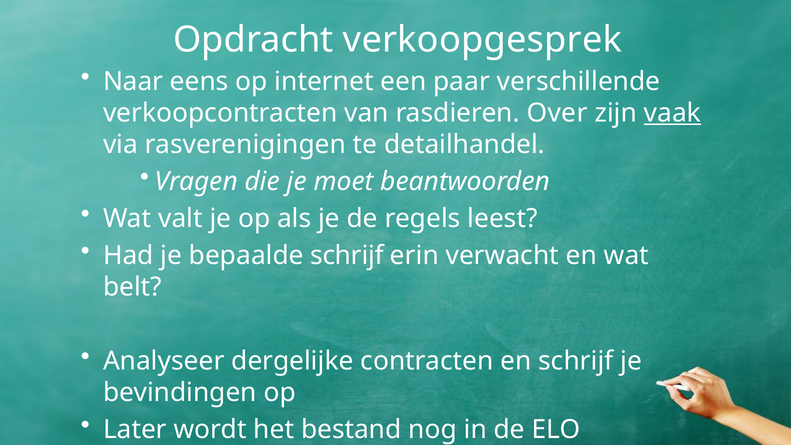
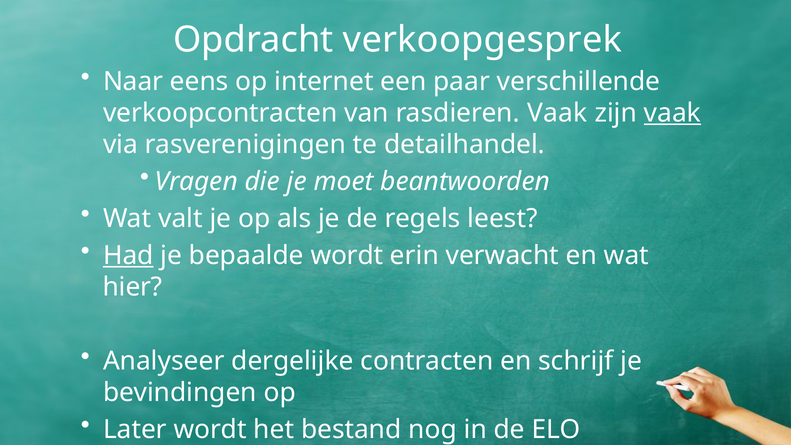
rasdieren Over: Over -> Vaak
Had underline: none -> present
bepaalde schrijf: schrijf -> wordt
belt: belt -> hier
